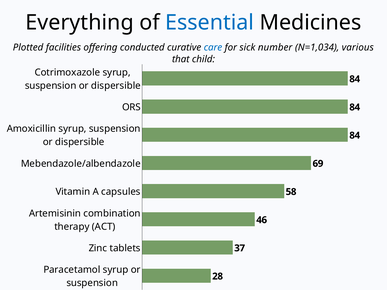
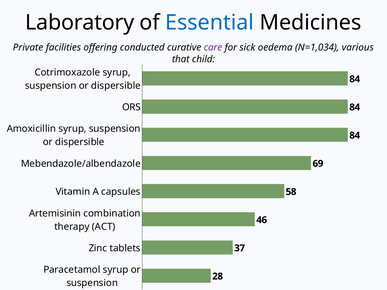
Everything: Everything -> Laboratory
Plotted: Plotted -> Private
care colour: blue -> purple
number: number -> oedema
